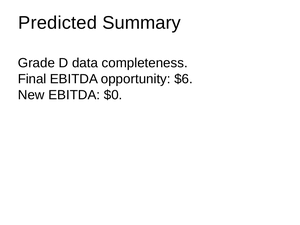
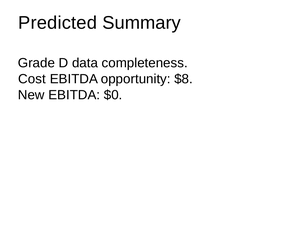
Final: Final -> Cost
$6: $6 -> $8
